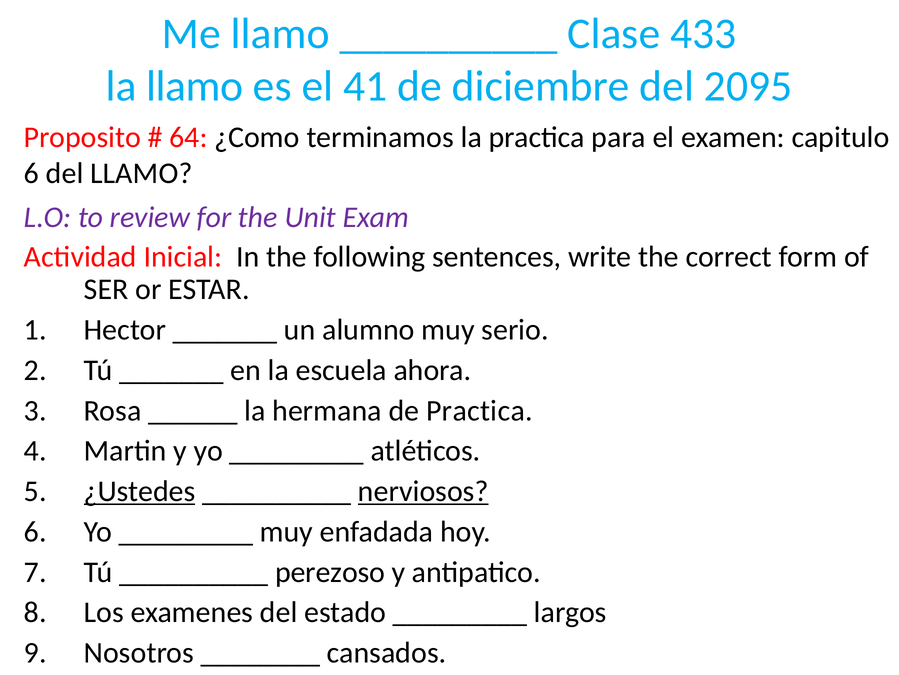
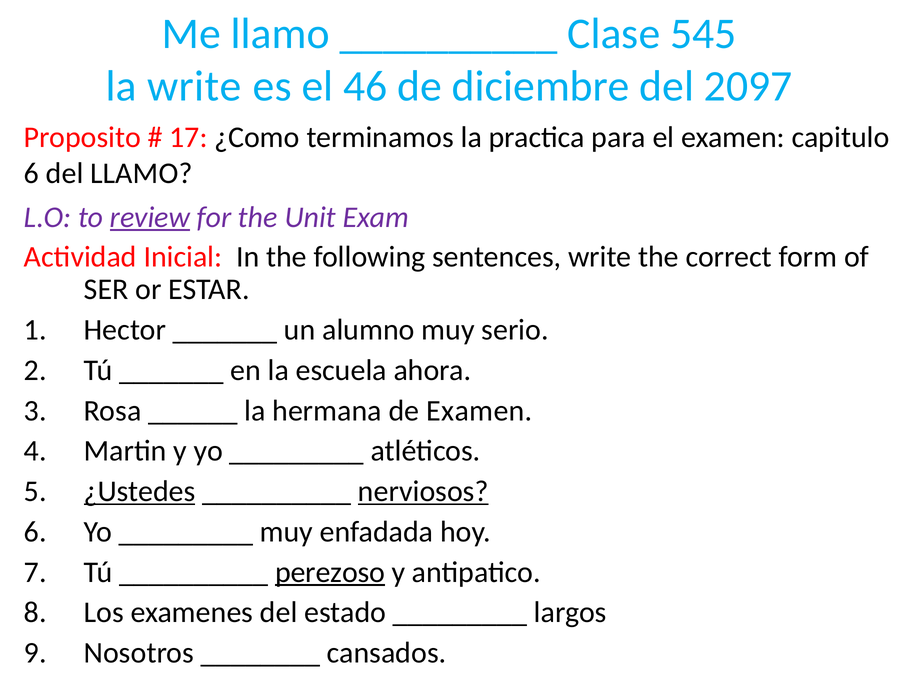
433: 433 -> 545
la llamo: llamo -> write
41: 41 -> 46
2095: 2095 -> 2097
64: 64 -> 17
review underline: none -> present
de Practica: Practica -> Examen
perezoso underline: none -> present
